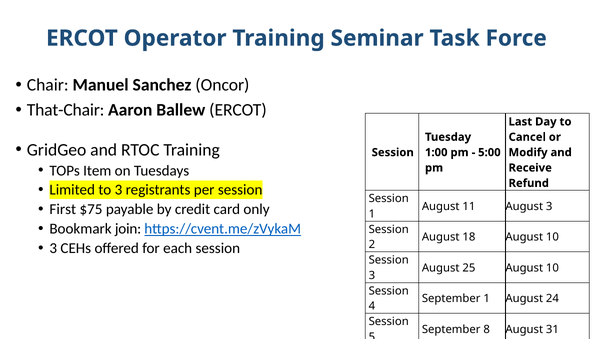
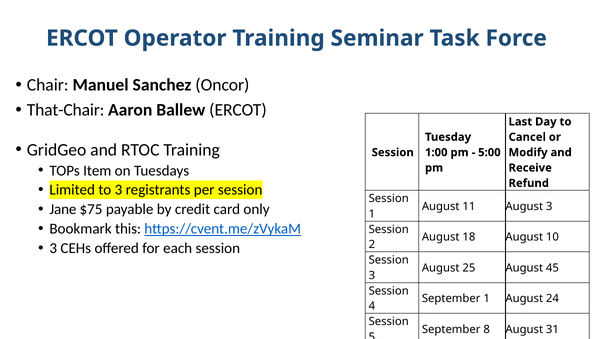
First: First -> Jane
join: join -> this
25 August 10: 10 -> 45
